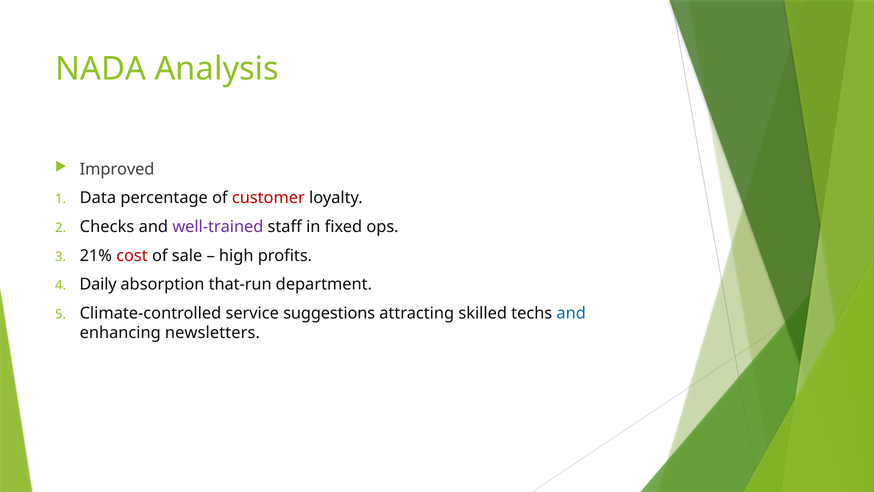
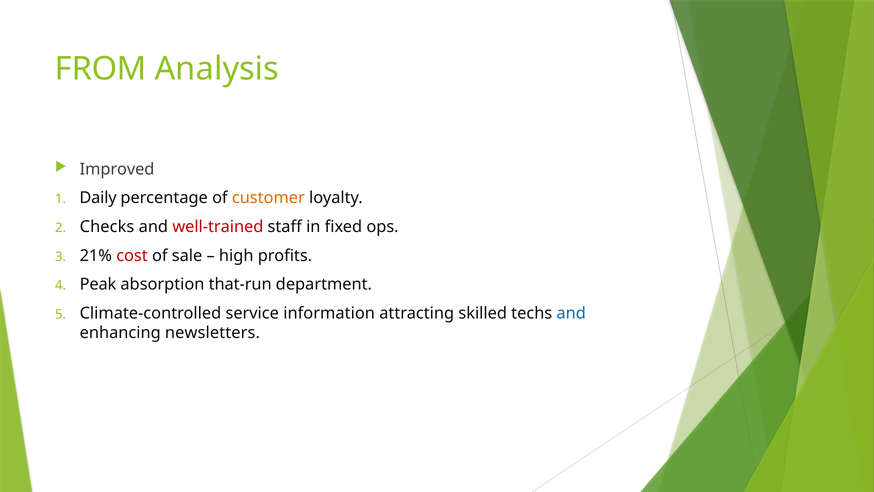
NADA: NADA -> FROM
Data: Data -> Daily
customer colour: red -> orange
well-trained colour: purple -> red
Daily: Daily -> Peak
suggestions: suggestions -> information
